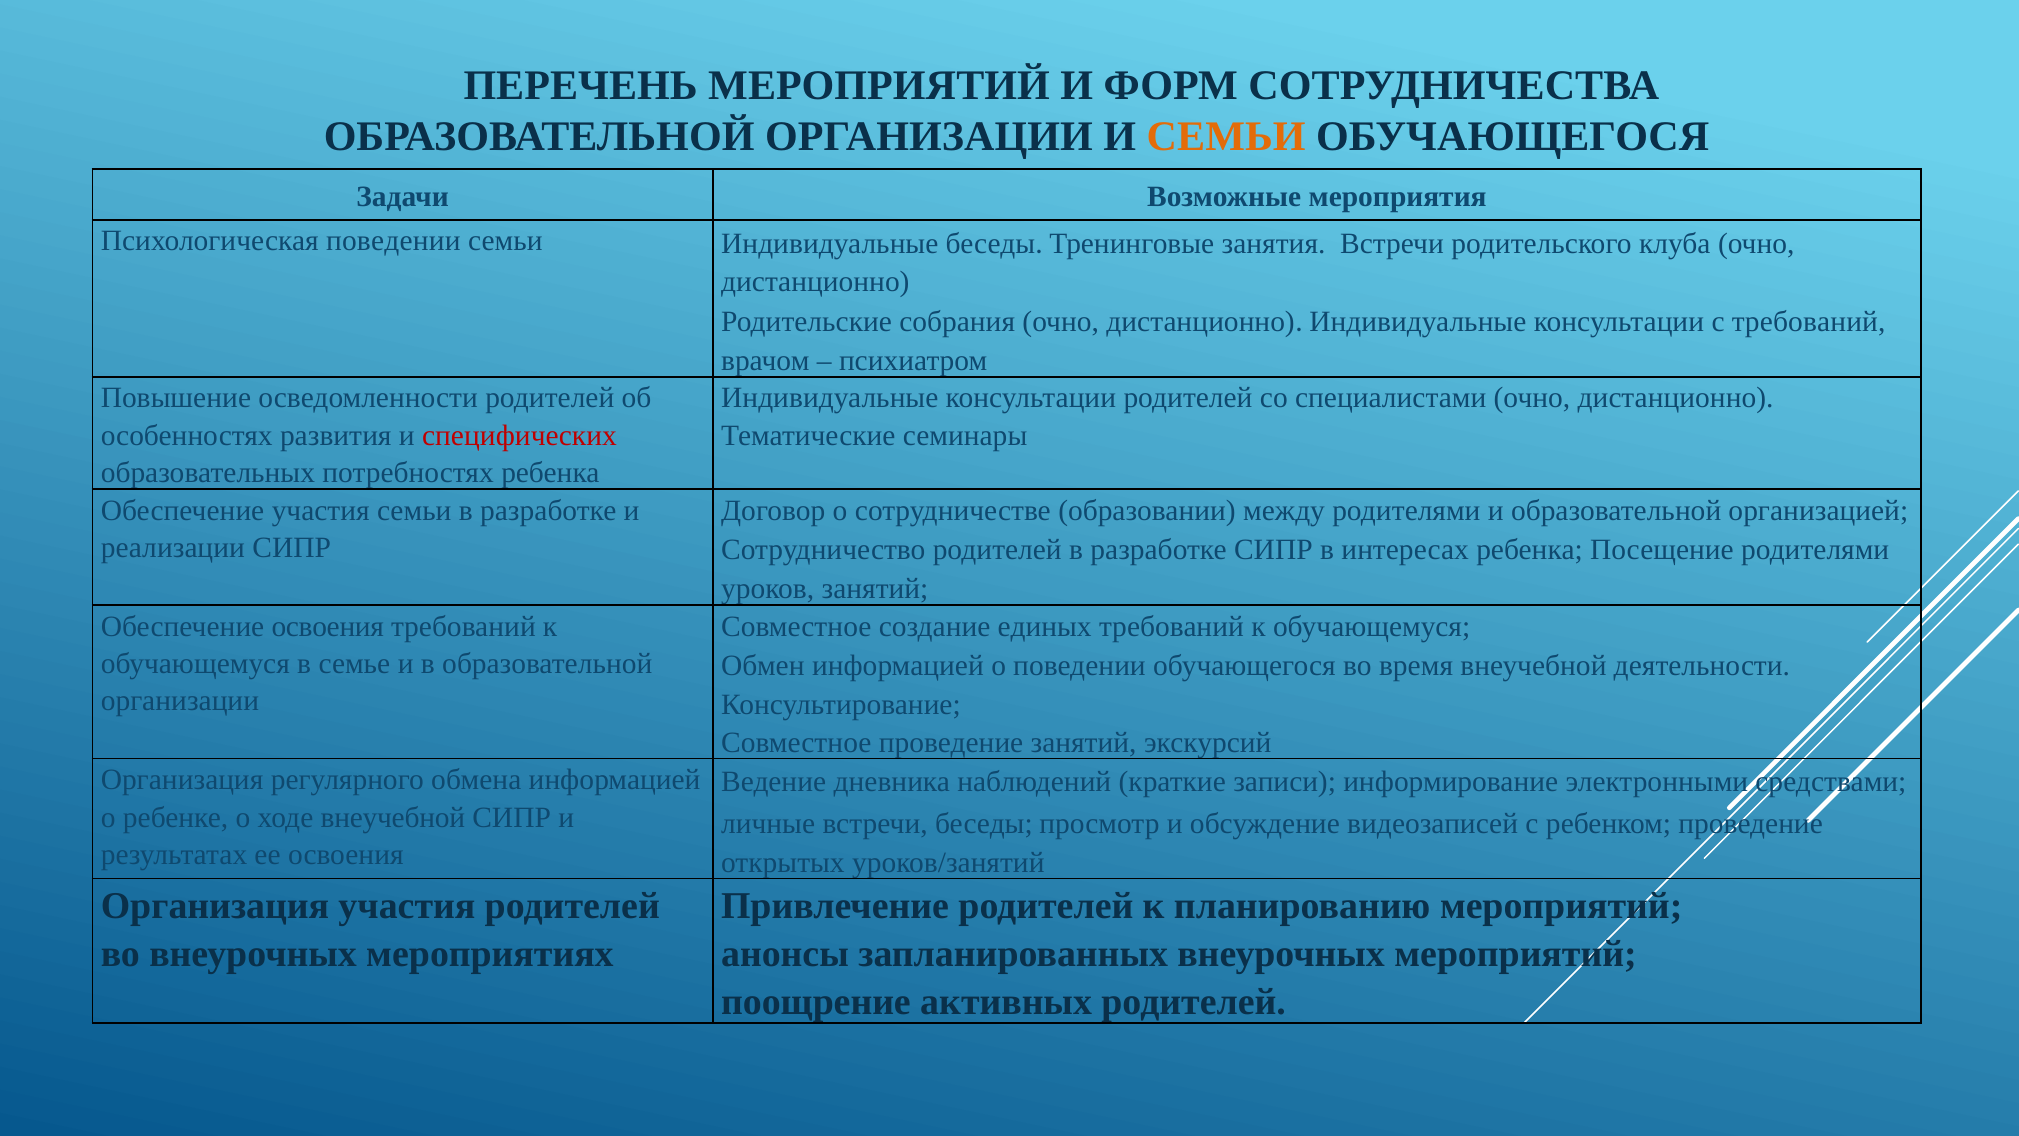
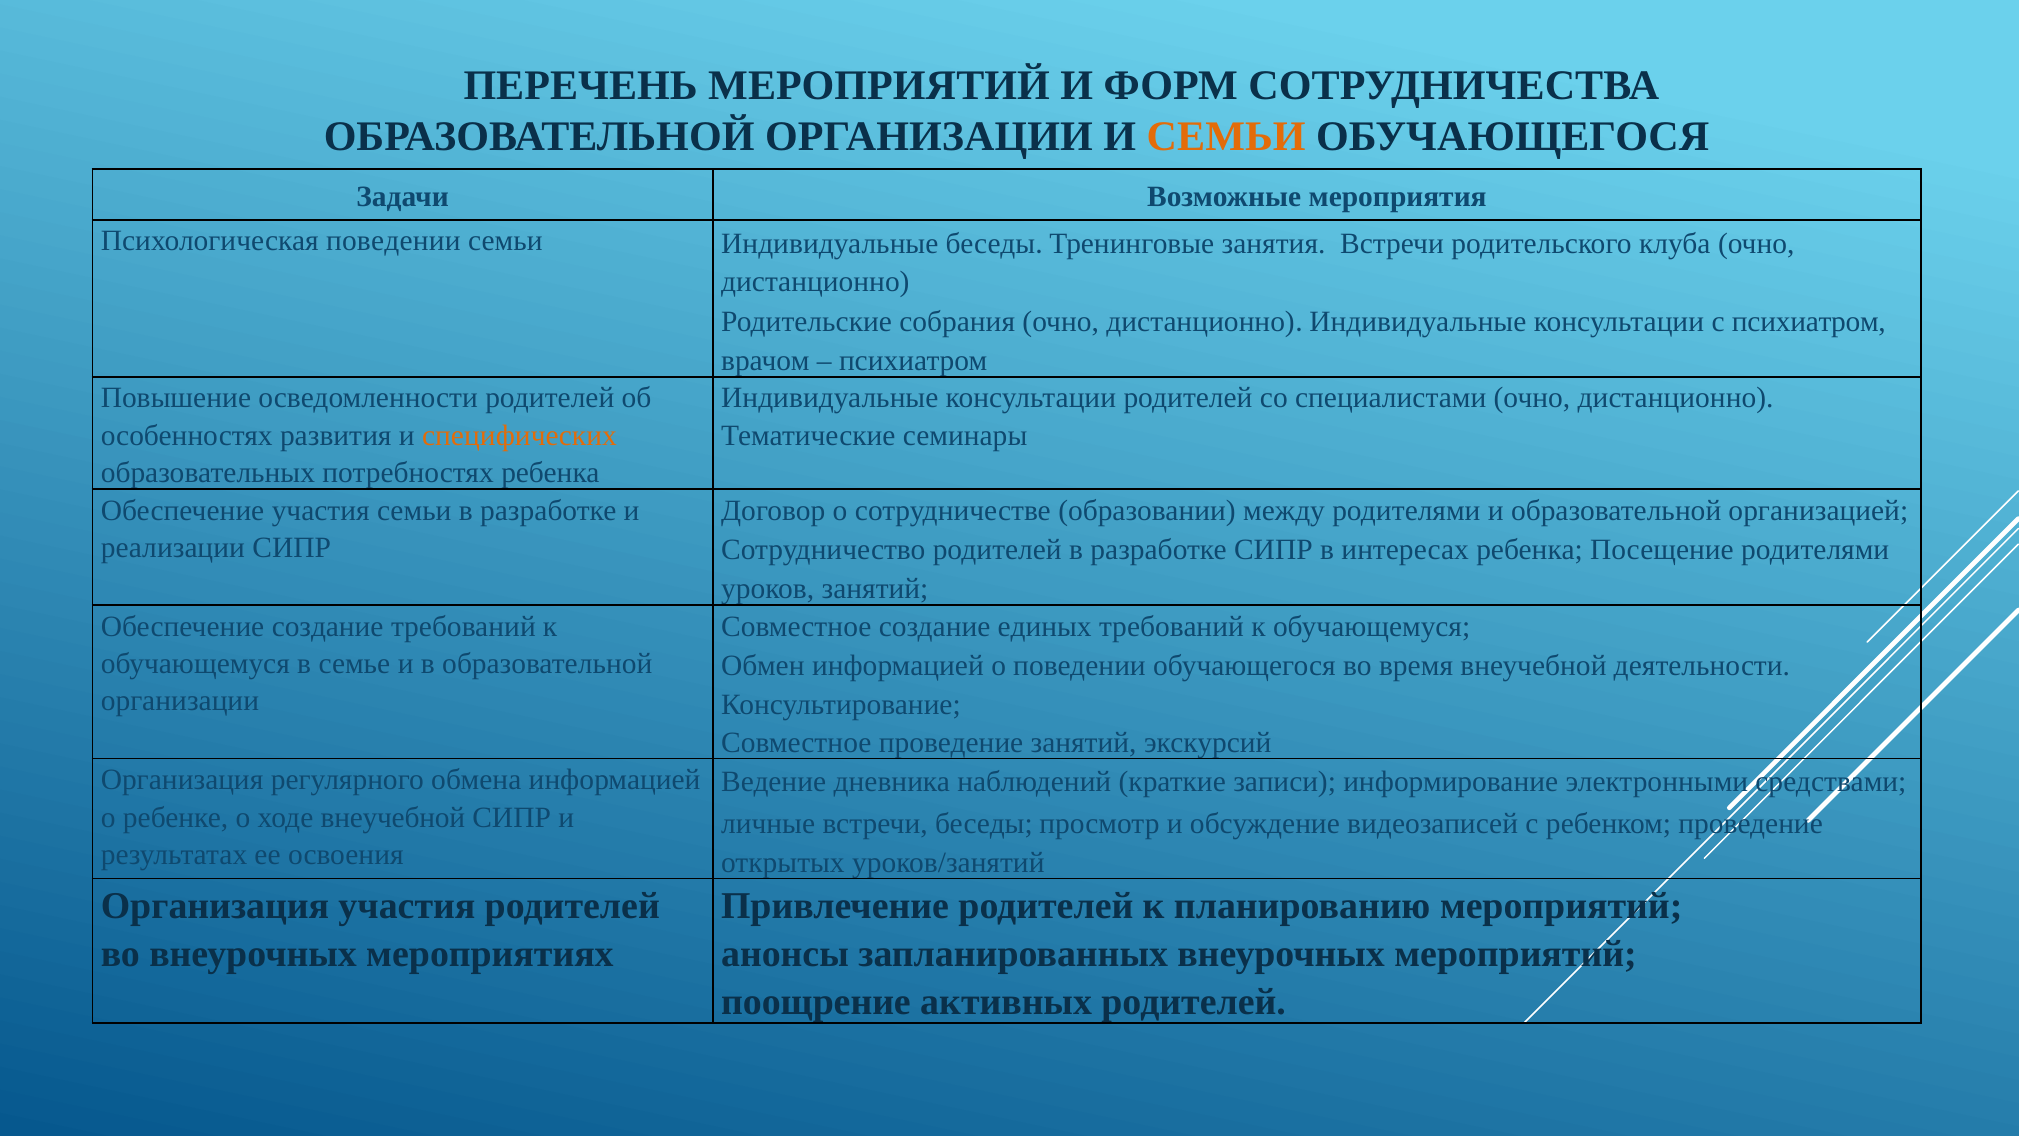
с требований: требований -> психиатром
специфических colour: red -> orange
Обеспечение освоения: освоения -> создание
